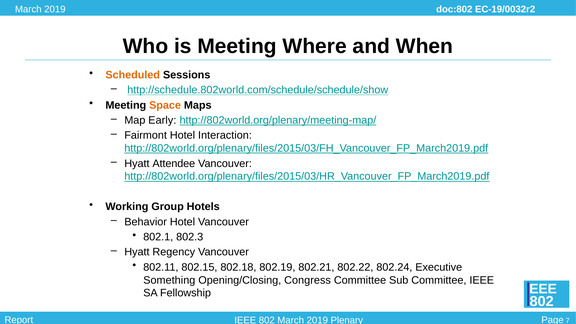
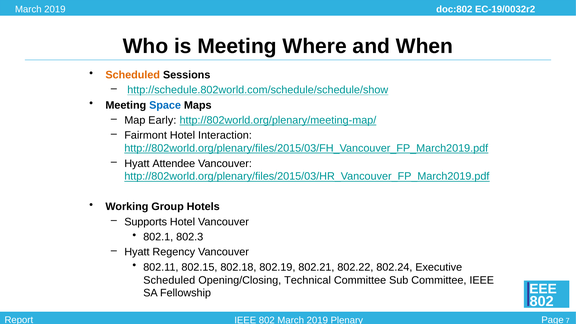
Space colour: orange -> blue
Behavior: Behavior -> Supports
Something at (169, 280): Something -> Scheduled
Congress: Congress -> Technical
